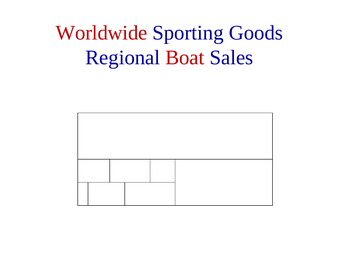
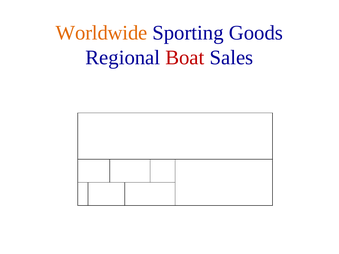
Worldwide colour: red -> orange
